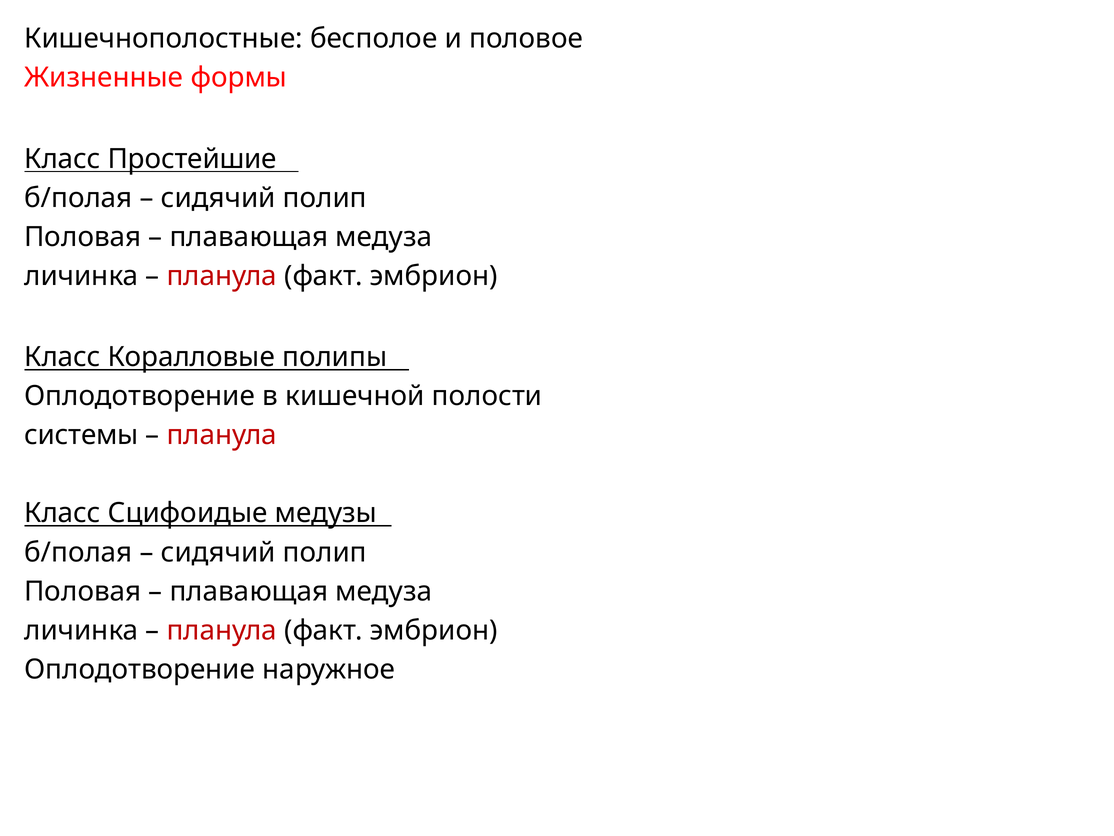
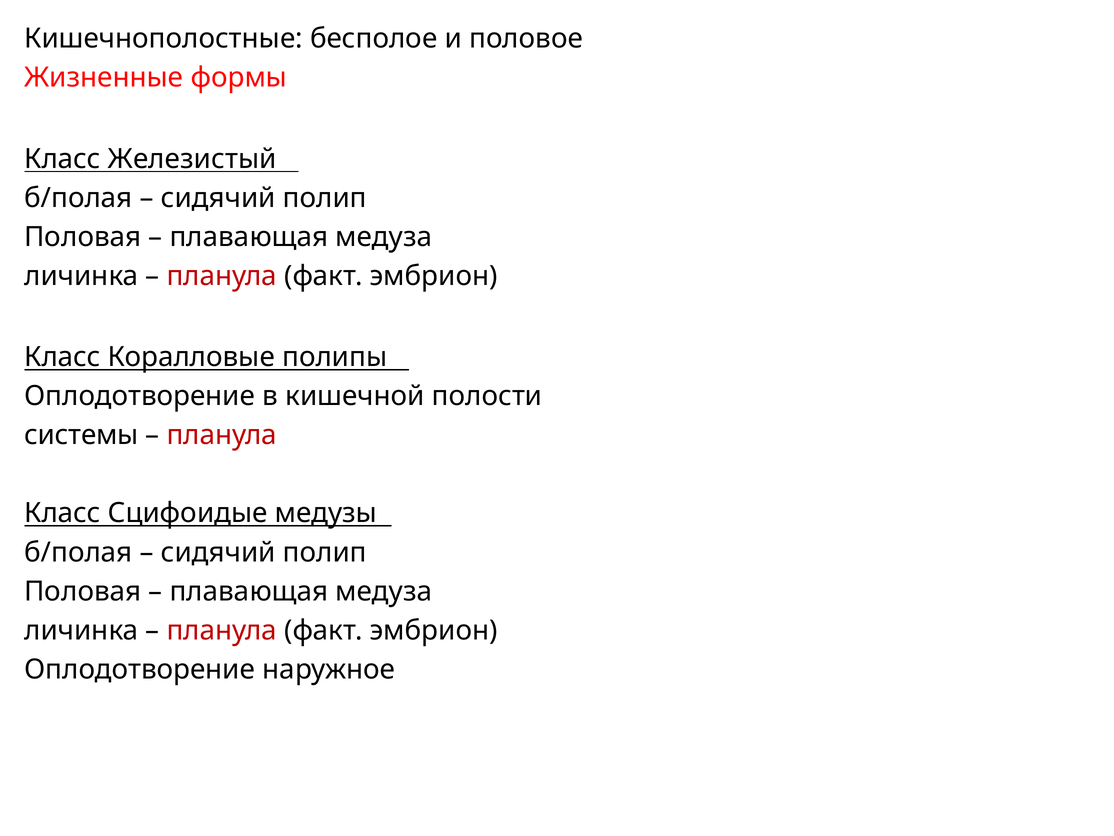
Простейшие: Простейшие -> Железистый
